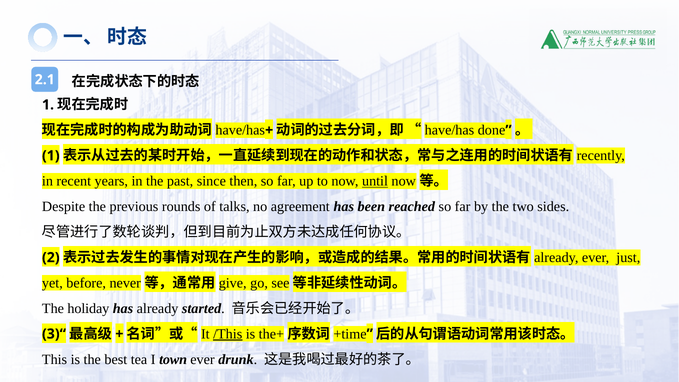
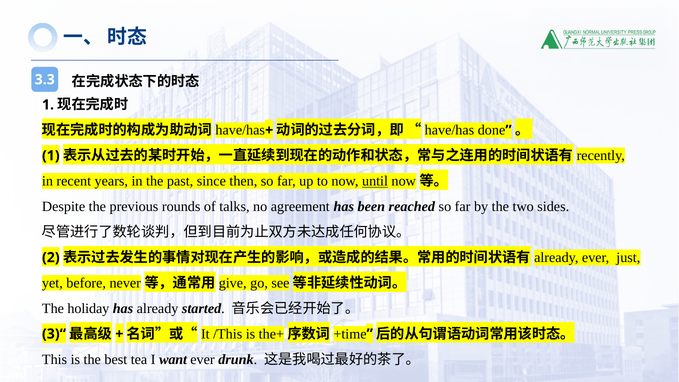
2.1: 2.1 -> 3.3
/This underline: present -> none
town: town -> want
